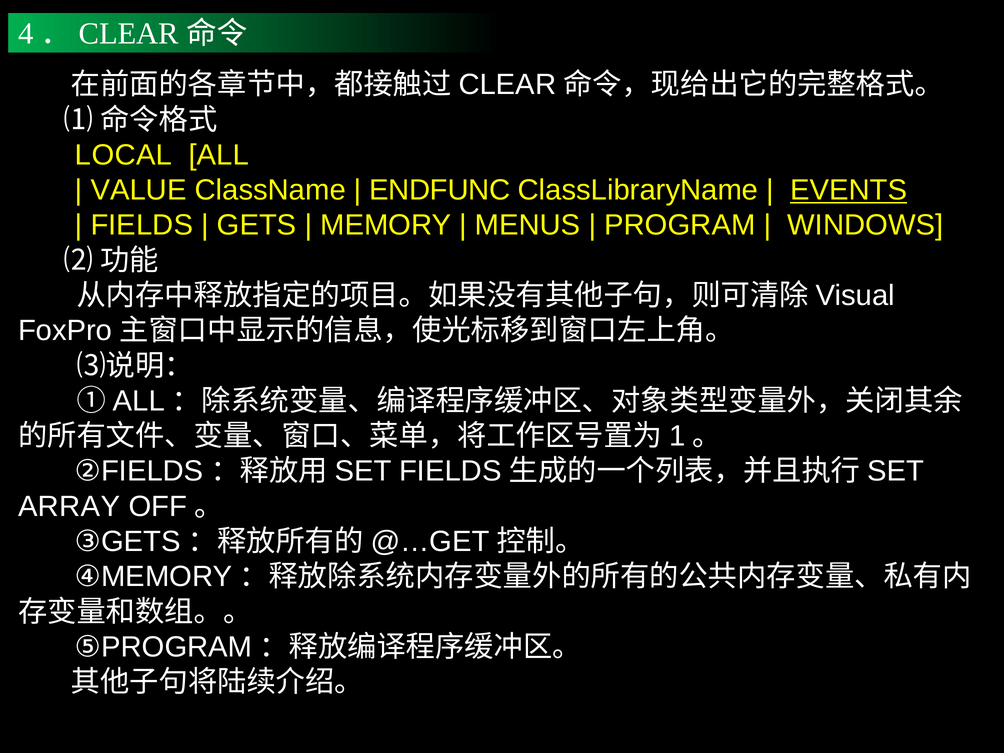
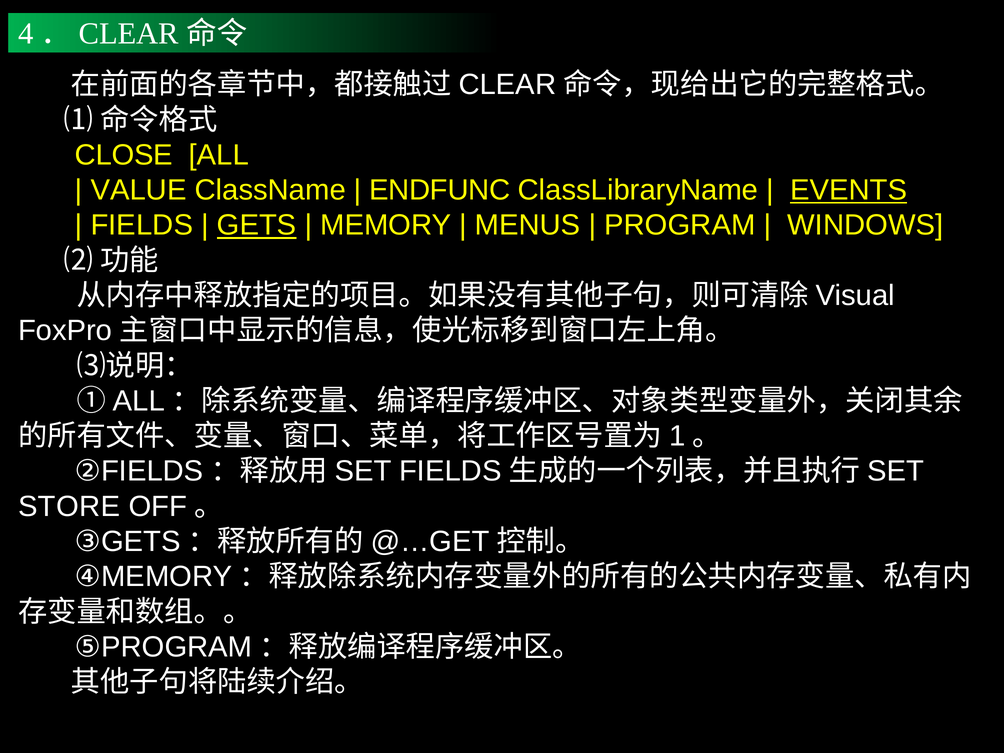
LOCAL: LOCAL -> CLOSE
GETS underline: none -> present
ARRAY: ARRAY -> STORE
